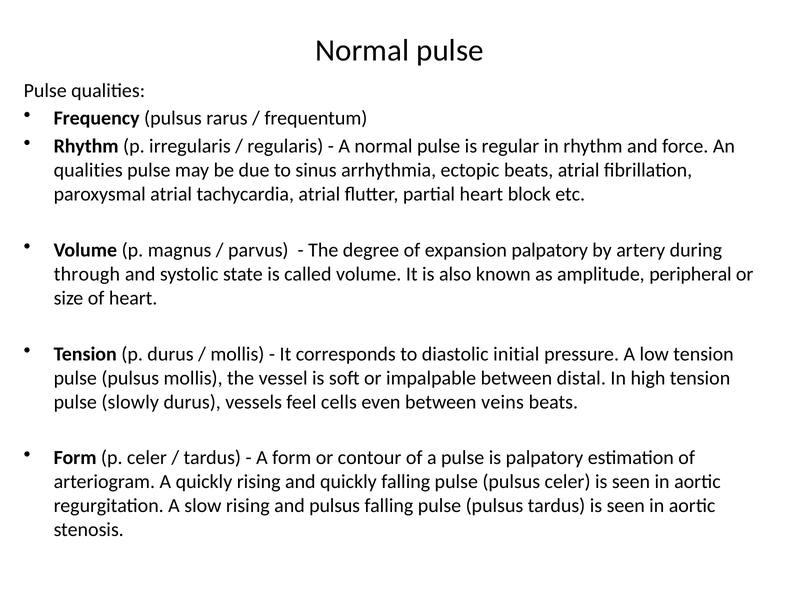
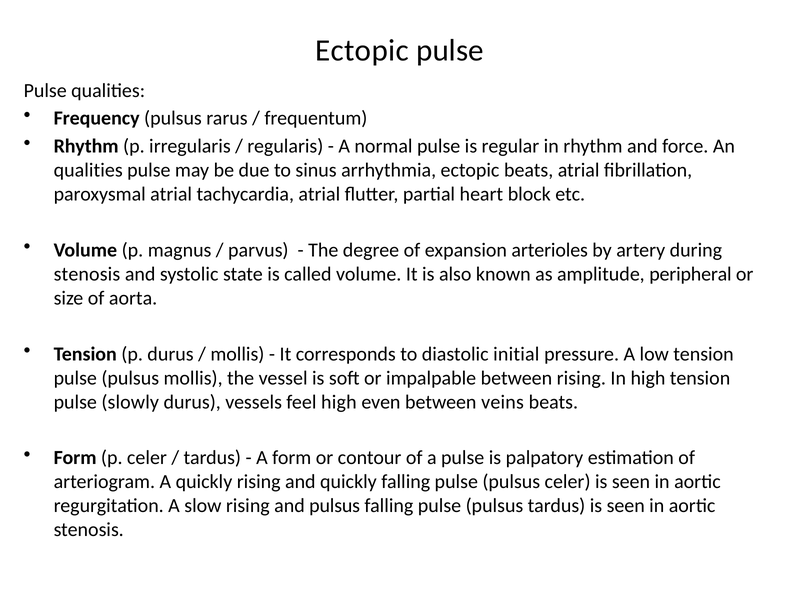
Normal at (362, 51): Normal -> Ectopic
expansion palpatory: palpatory -> arterioles
through at (87, 274): through -> stenosis
of heart: heart -> aorta
between distal: distal -> rising
feel cells: cells -> high
